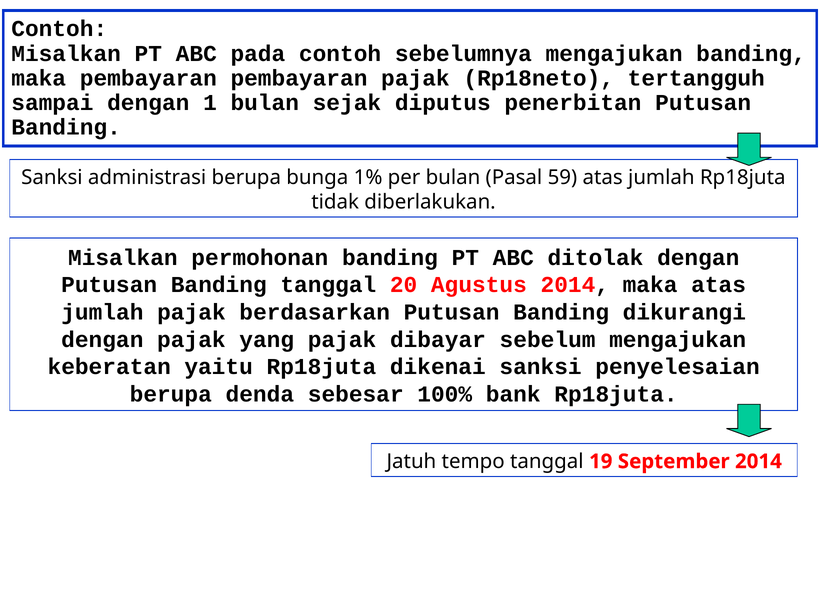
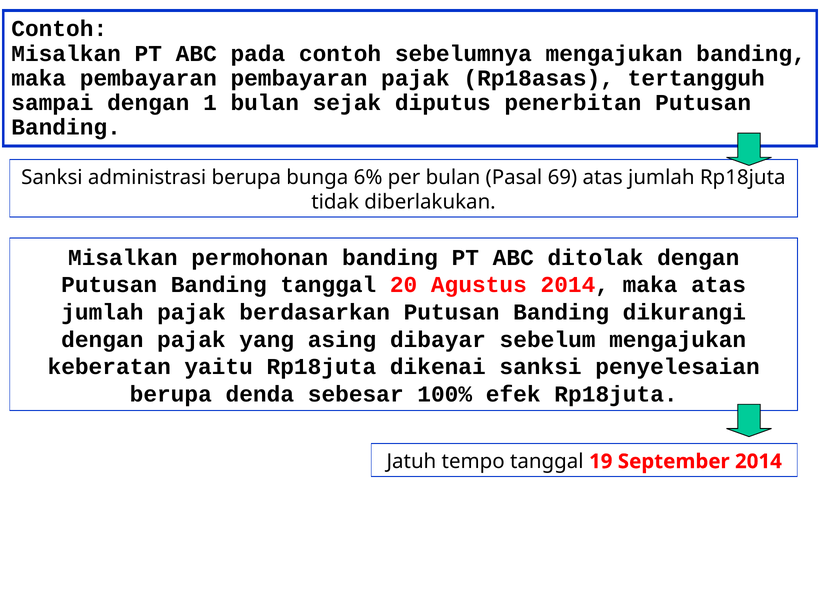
Rp18neto: Rp18neto -> Rp18asas
1%: 1% -> 6%
59: 59 -> 69
yang pajak: pajak -> asing
bank: bank -> efek
